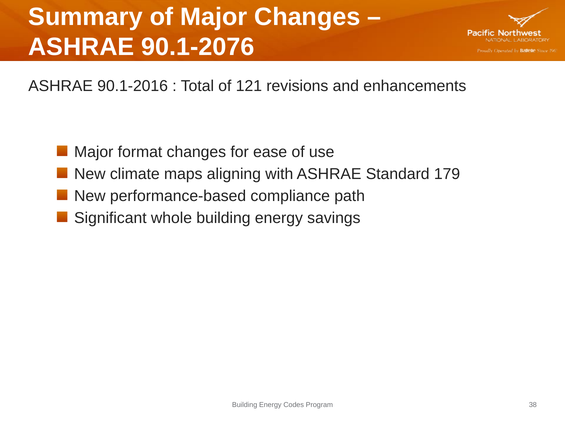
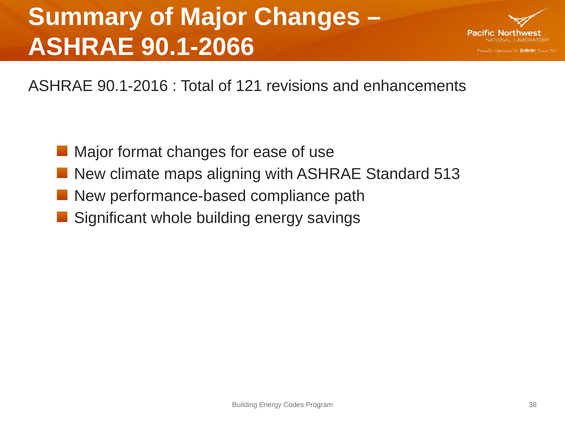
90.1-2076: 90.1-2076 -> 90.1-2066
179: 179 -> 513
